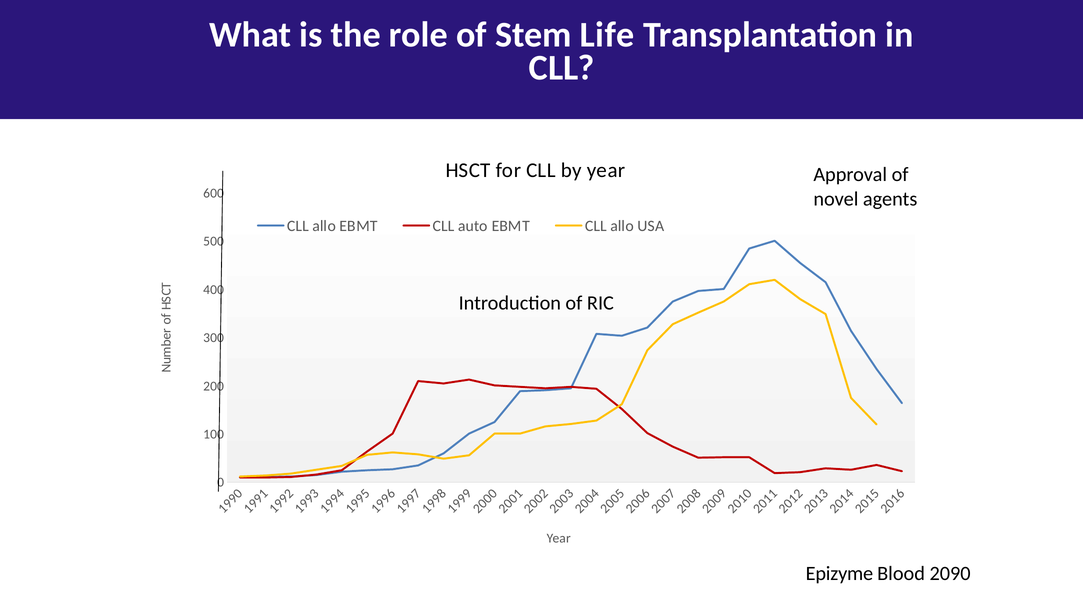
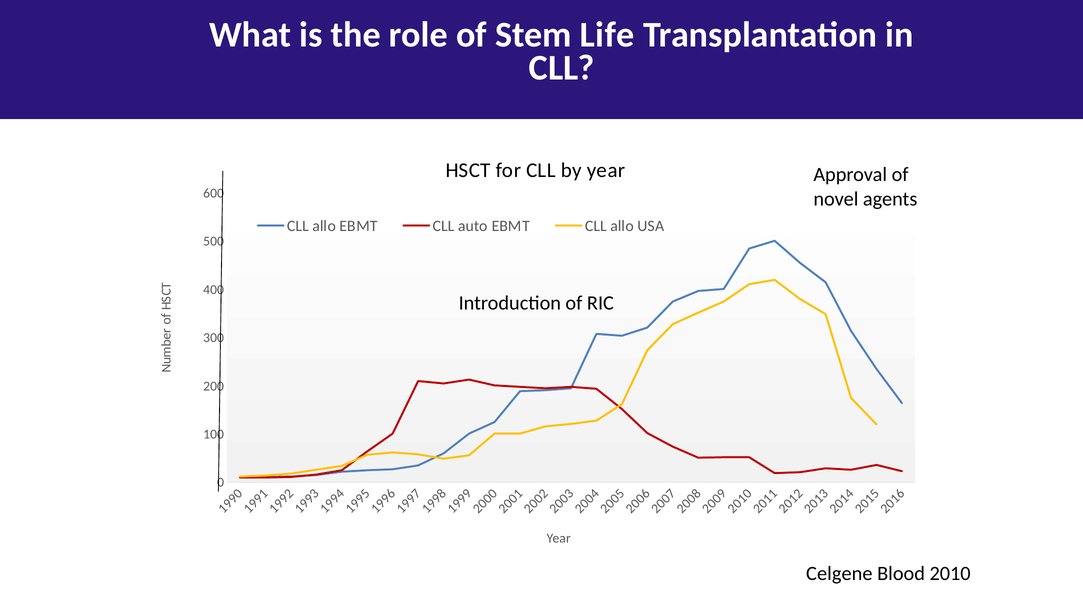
Epizyme: Epizyme -> Celgene
2090: 2090 -> 2010
